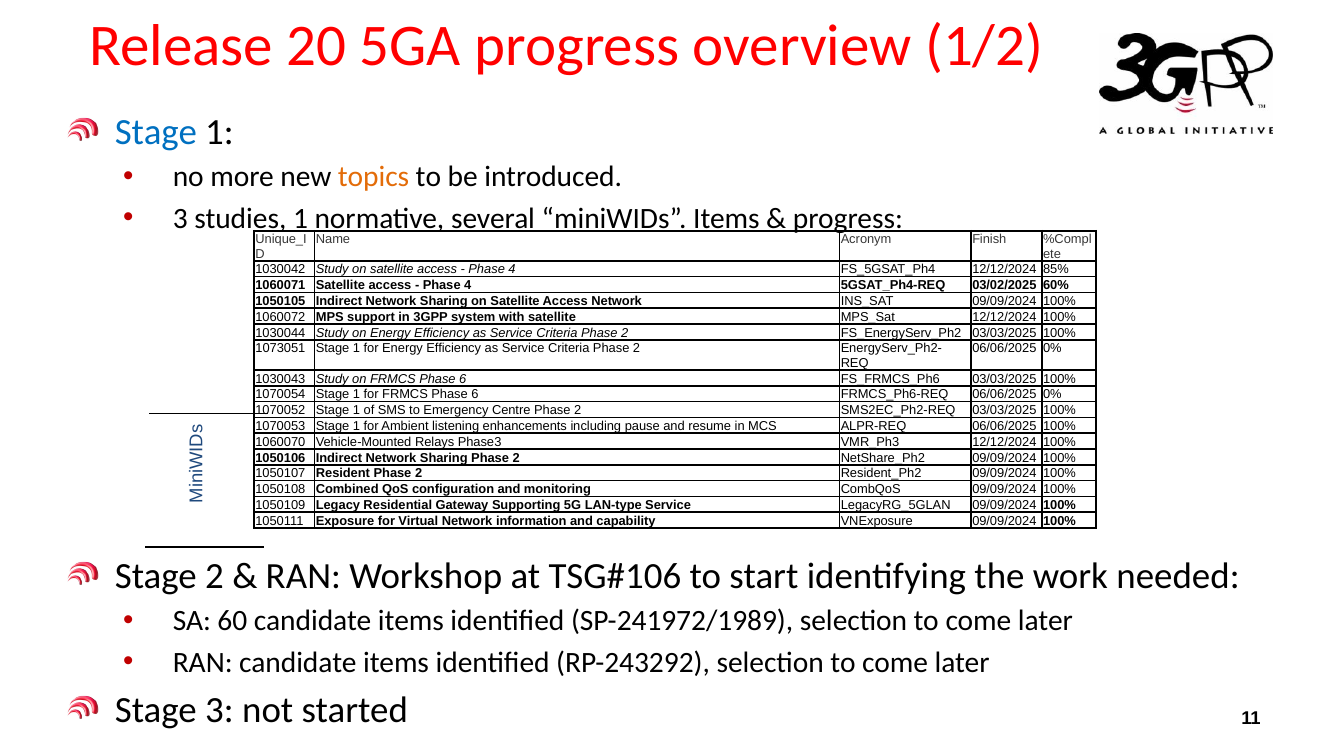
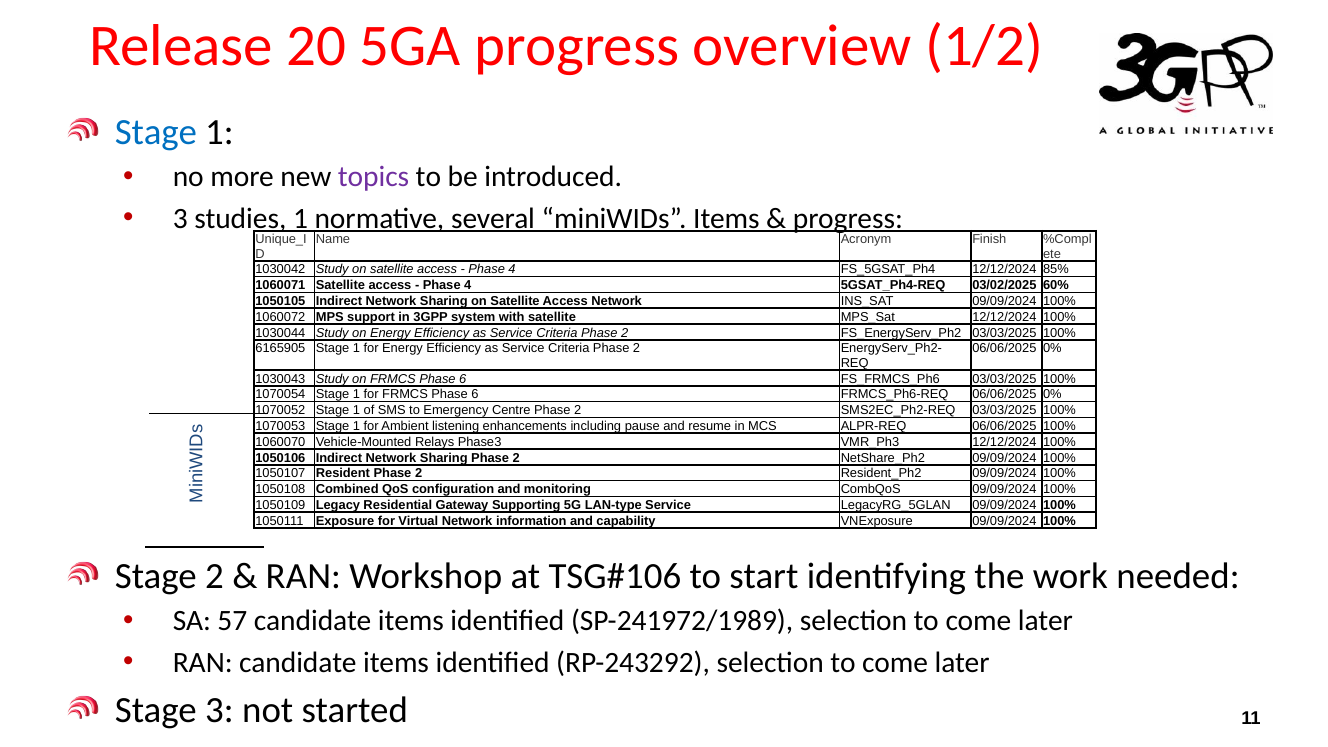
topics colour: orange -> purple
1073051: 1073051 -> 6165905
60: 60 -> 57
